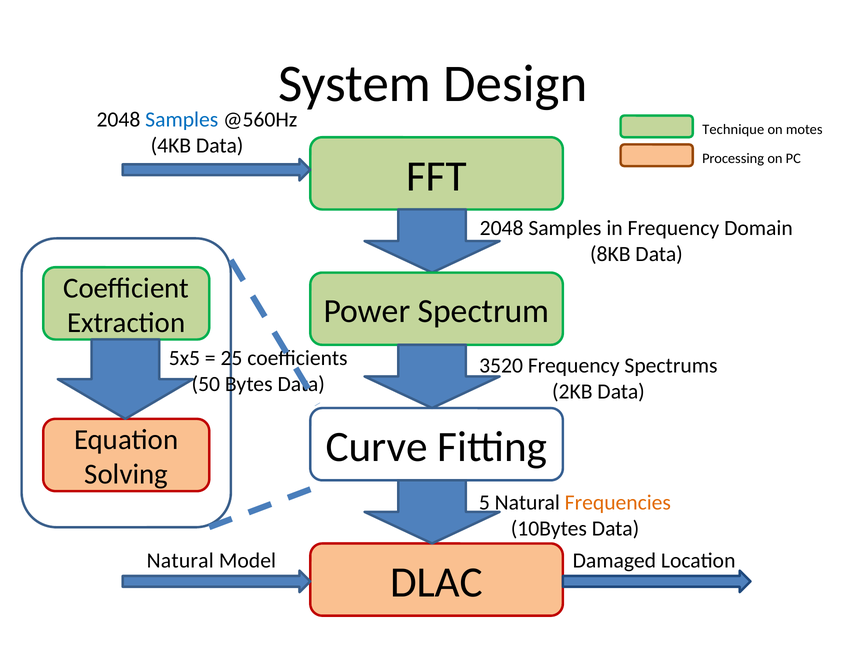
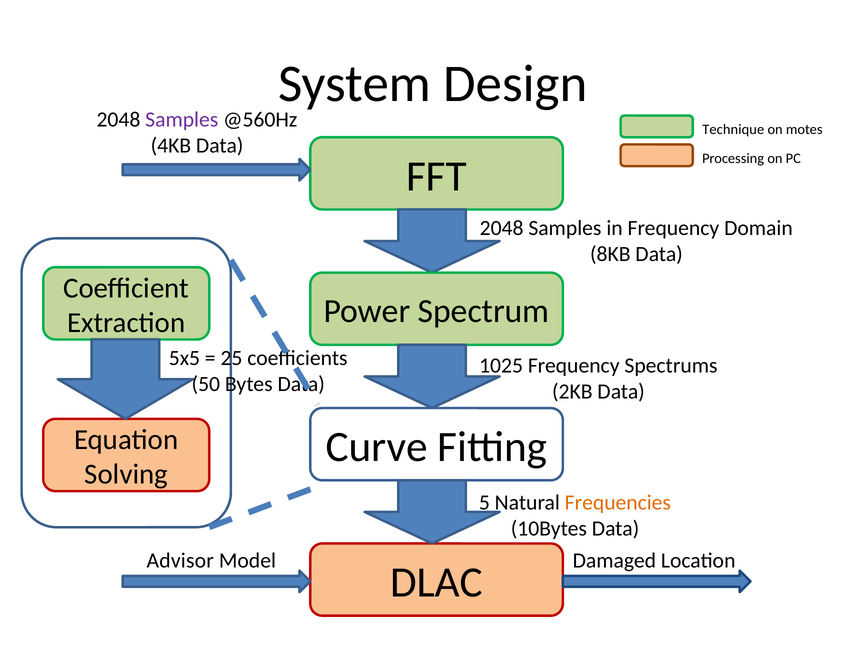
Samples at (182, 120) colour: blue -> purple
3520: 3520 -> 1025
Natural at (180, 560): Natural -> Advisor
